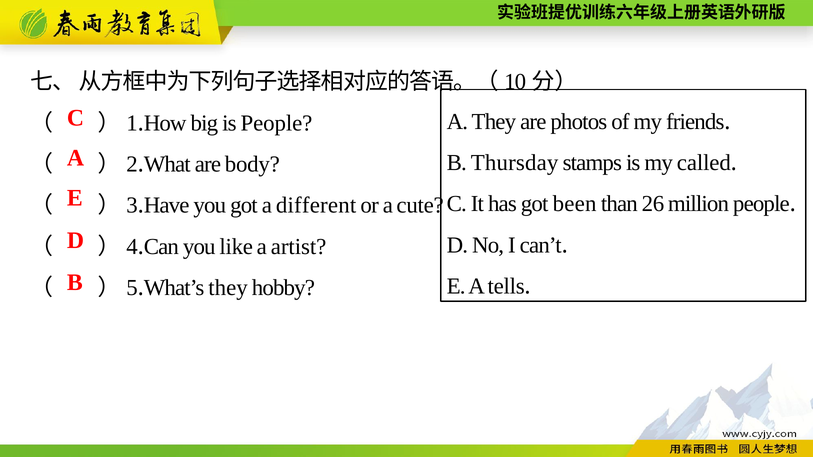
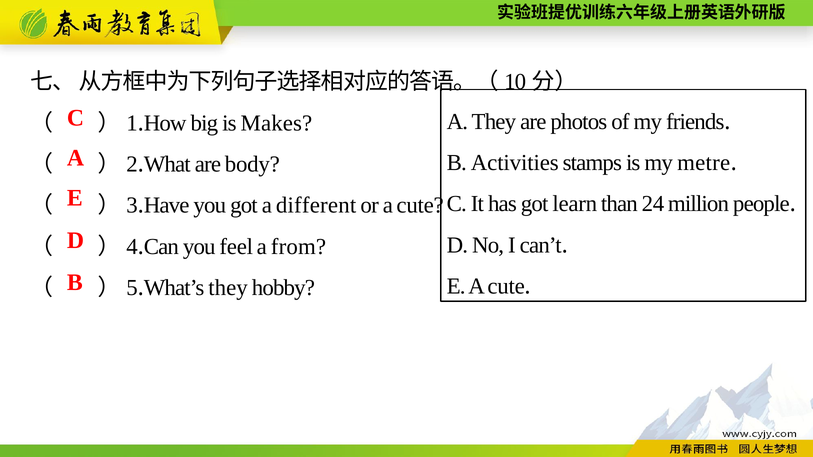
is People: People -> Makes
Thursday: Thursday -> Activities
called: called -> metre
been: been -> learn
26: 26 -> 24
like: like -> feel
artist: artist -> from
E A tells: tells -> cute
